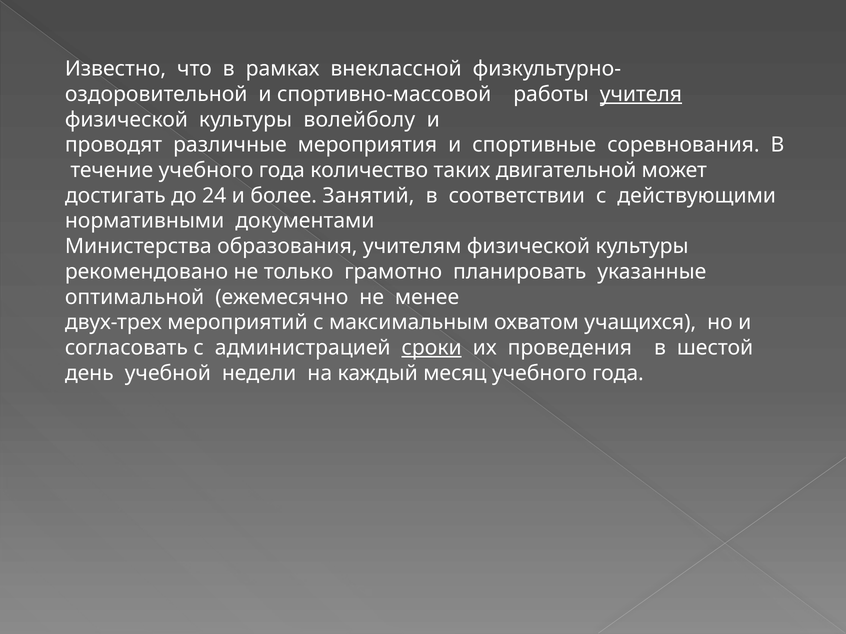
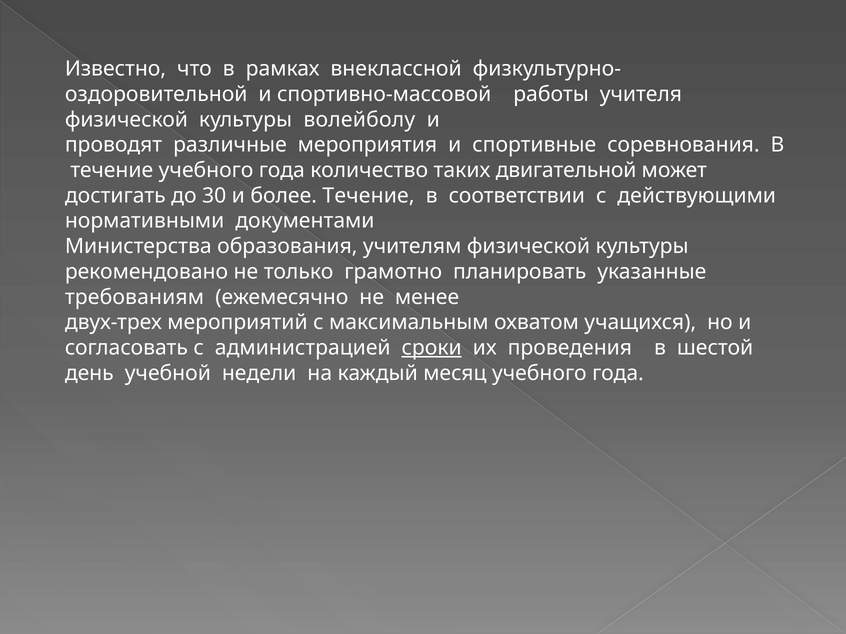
учителя underline: present -> none
24: 24 -> 30
более Занятий: Занятий -> Течение
оптимальной: оптимальной -> требованиям
